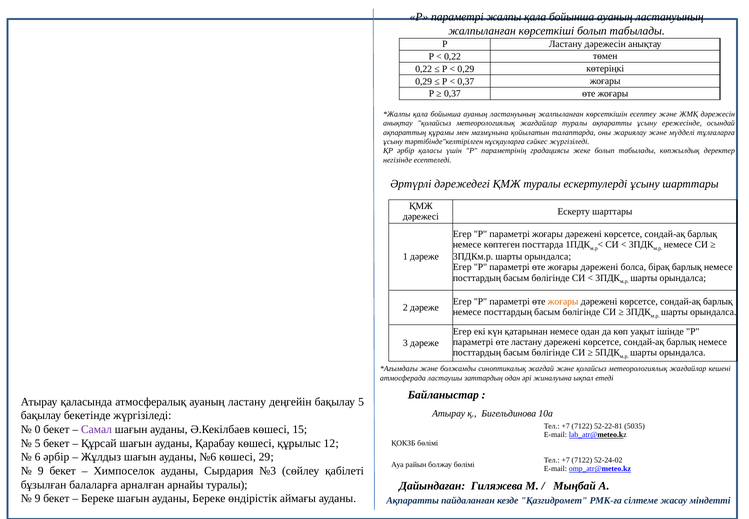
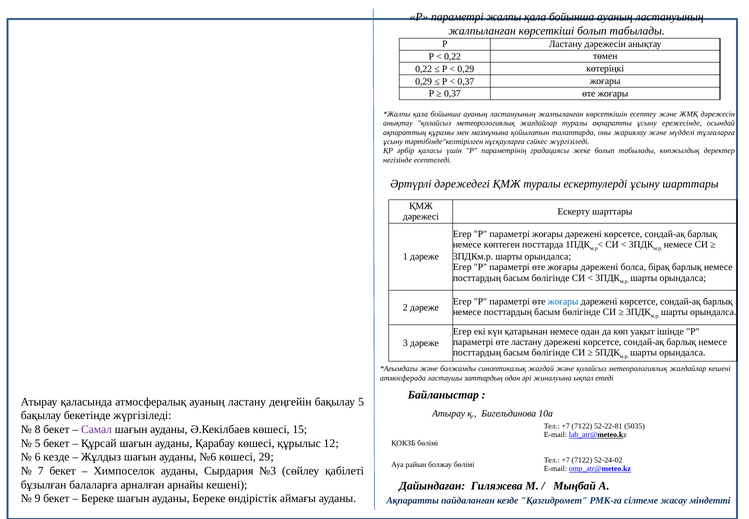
жоғары at (563, 301) colour: orange -> blue
0: 0 -> 8
6 әрбір: әрбір -> кезде
9 at (41, 471): 9 -> 7
арнайы туралы: туралы -> кешені
